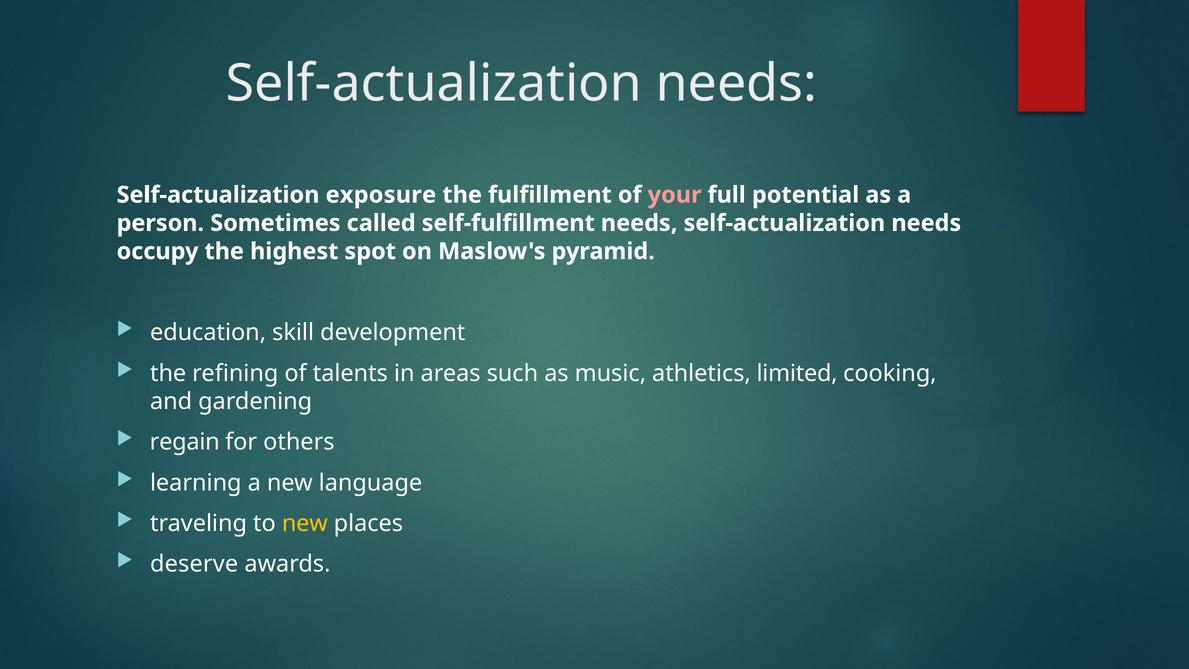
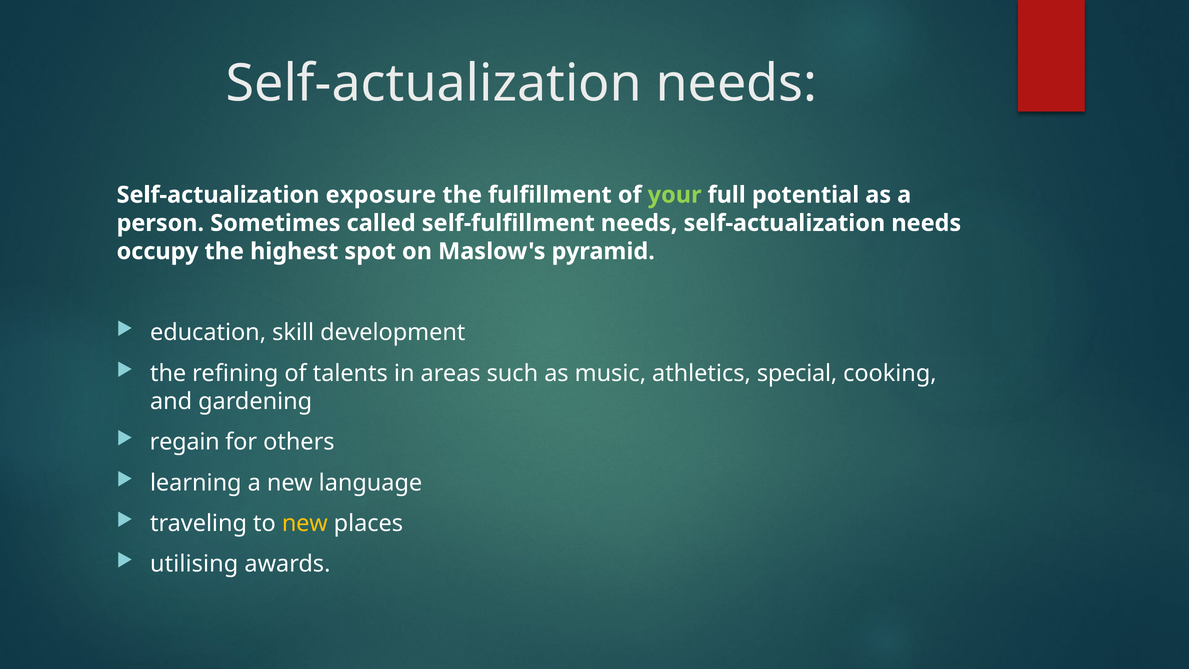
your colour: pink -> light green
limited: limited -> special
deserve: deserve -> utilising
